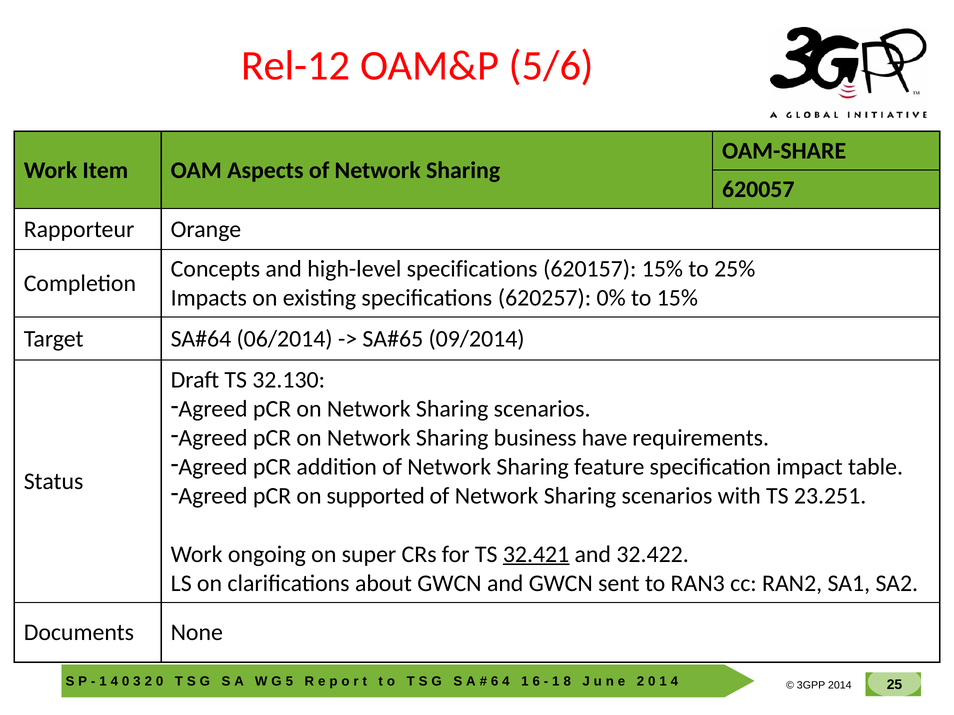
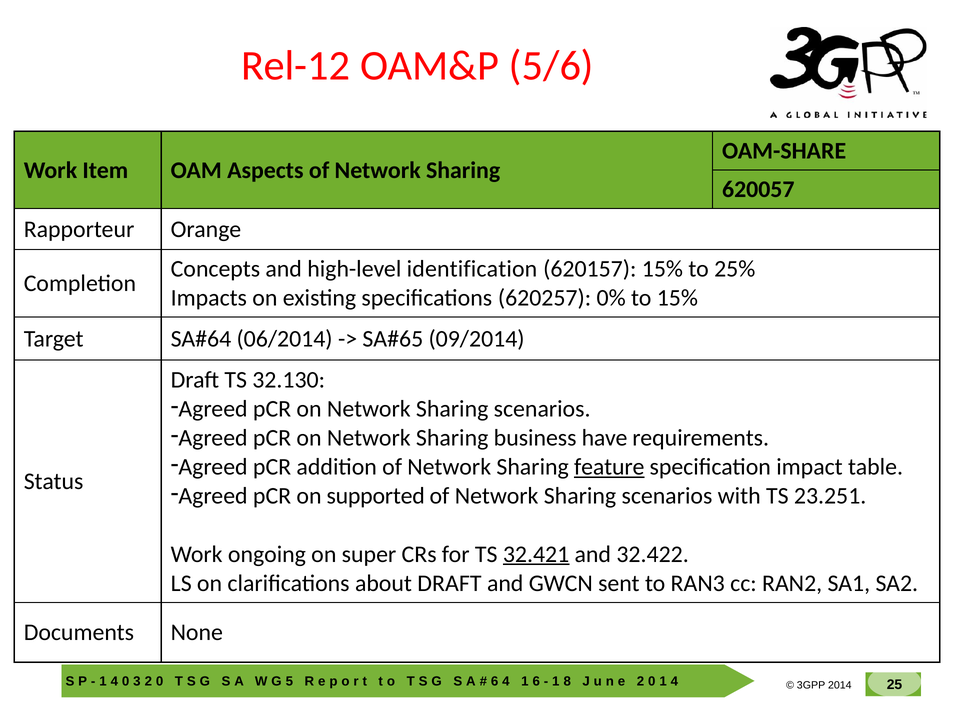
high-level specifications: specifications -> identification
feature underline: none -> present
about GWCN: GWCN -> DRAFT
